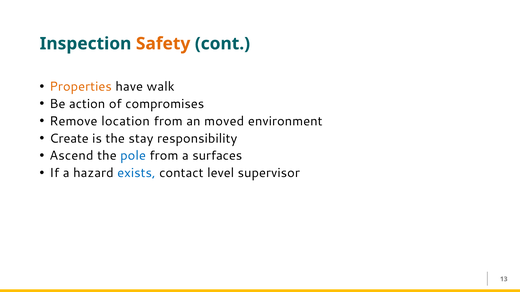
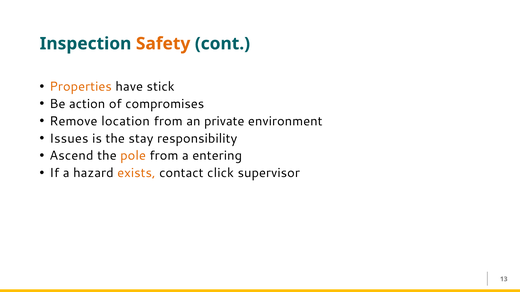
walk: walk -> stick
moved: moved -> private
Create: Create -> Issues
pole colour: blue -> orange
surfaces: surfaces -> entering
exists colour: blue -> orange
level: level -> click
